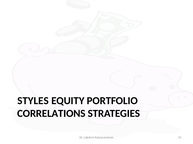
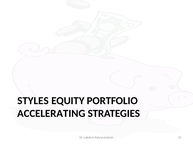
CORRELATIONS: CORRELATIONS -> ACCELERATING
